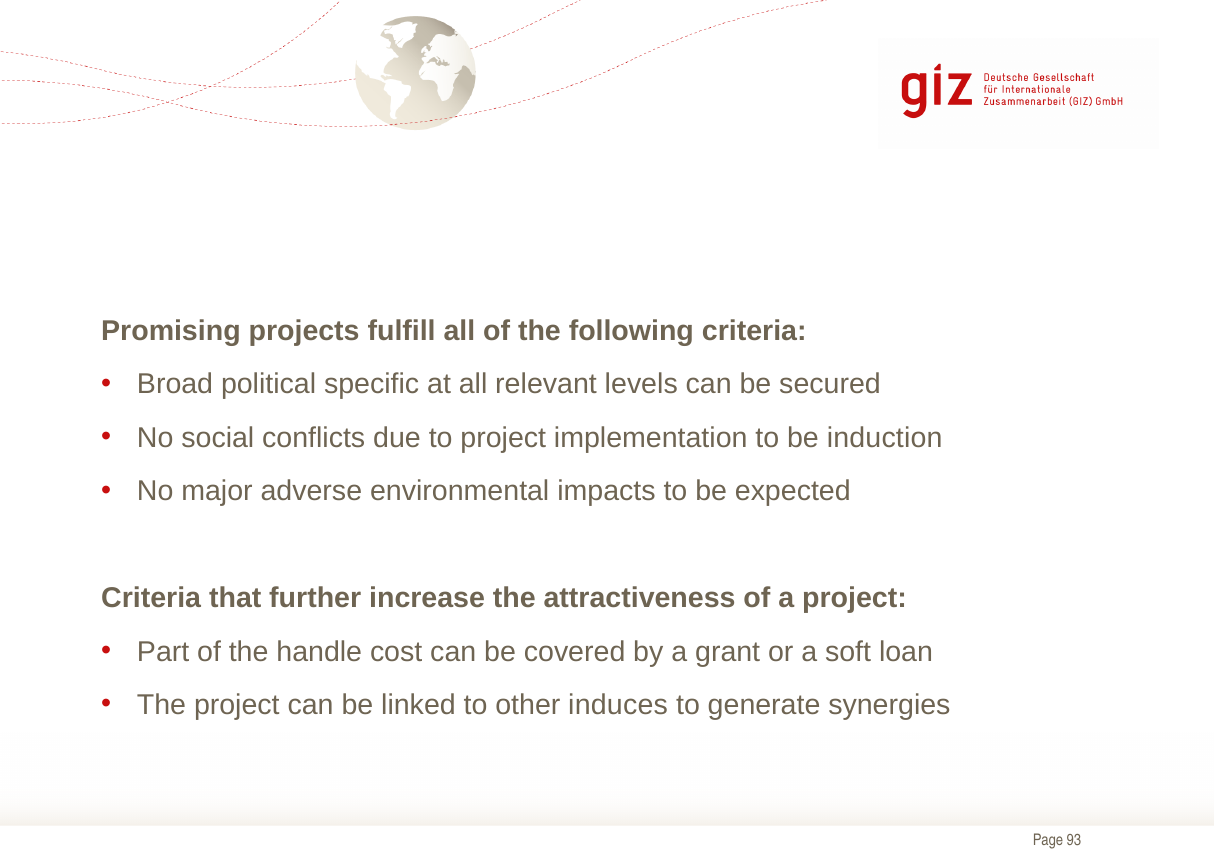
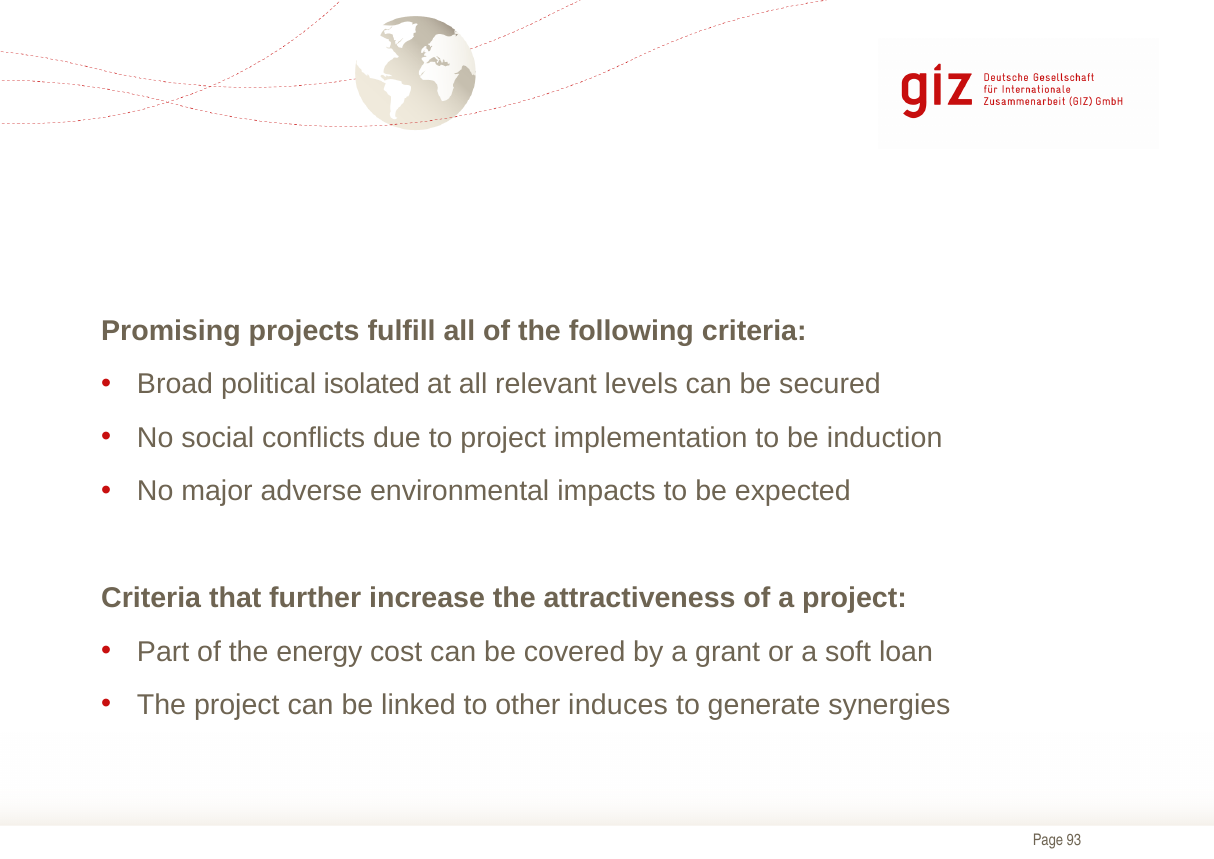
specific: specific -> isolated
handle: handle -> energy
